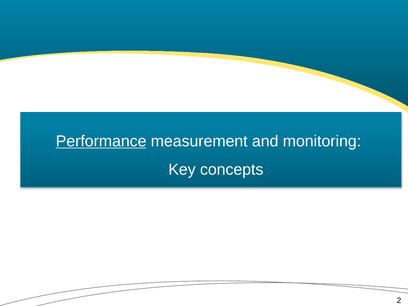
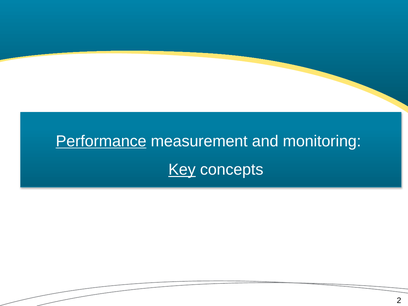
Key underline: none -> present
